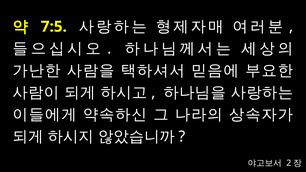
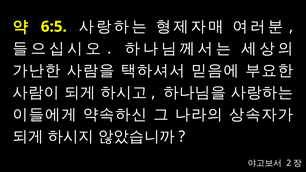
7:5: 7:5 -> 6:5
